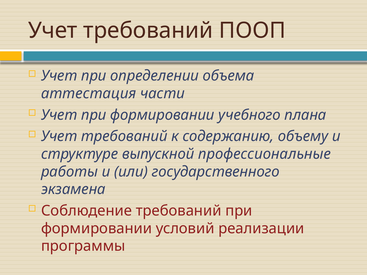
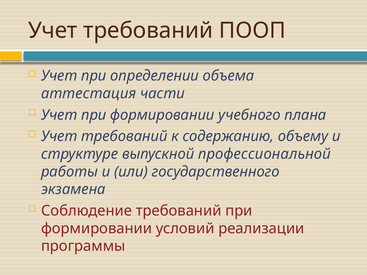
профессиональные: профессиональные -> профессиональной
